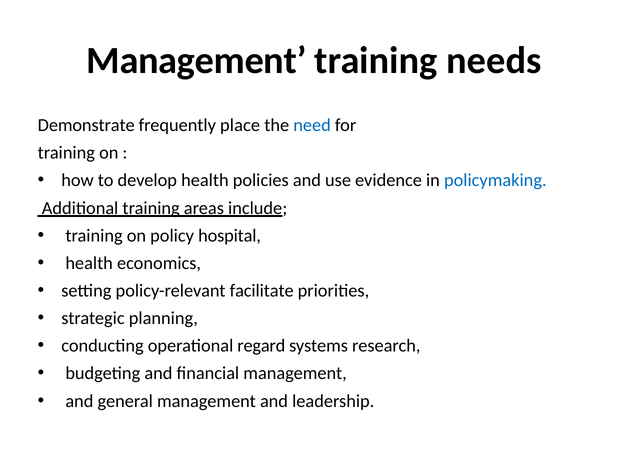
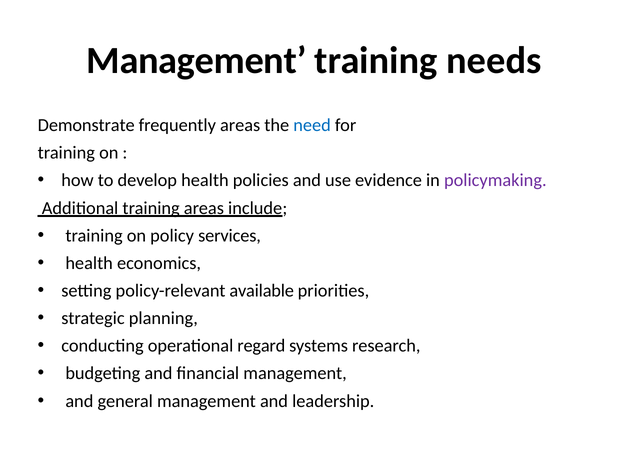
frequently place: place -> areas
policymaking colour: blue -> purple
hospital: hospital -> services
facilitate: facilitate -> available
